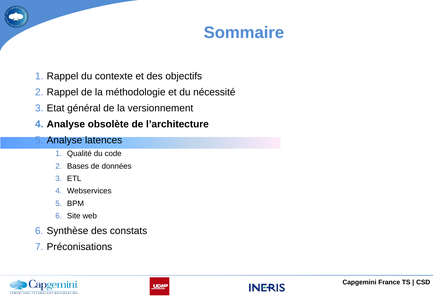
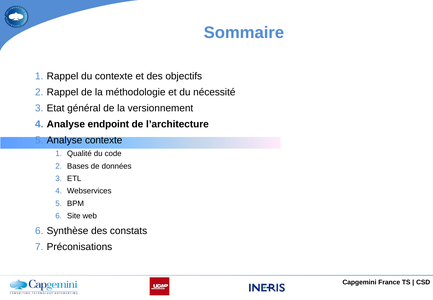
obsolète: obsolète -> endpoint
Analyse latences: latences -> contexte
